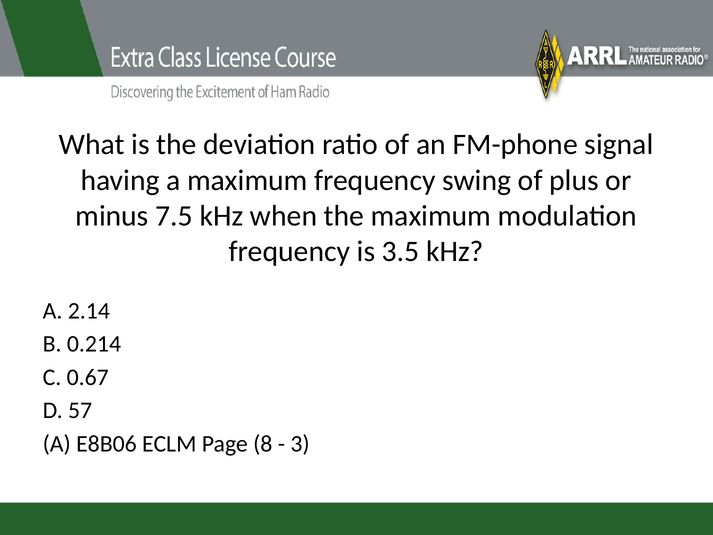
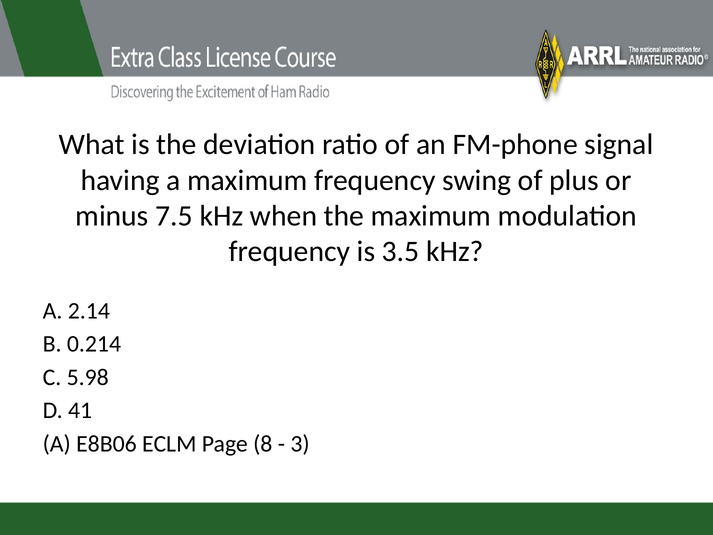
0.67: 0.67 -> 5.98
57: 57 -> 41
